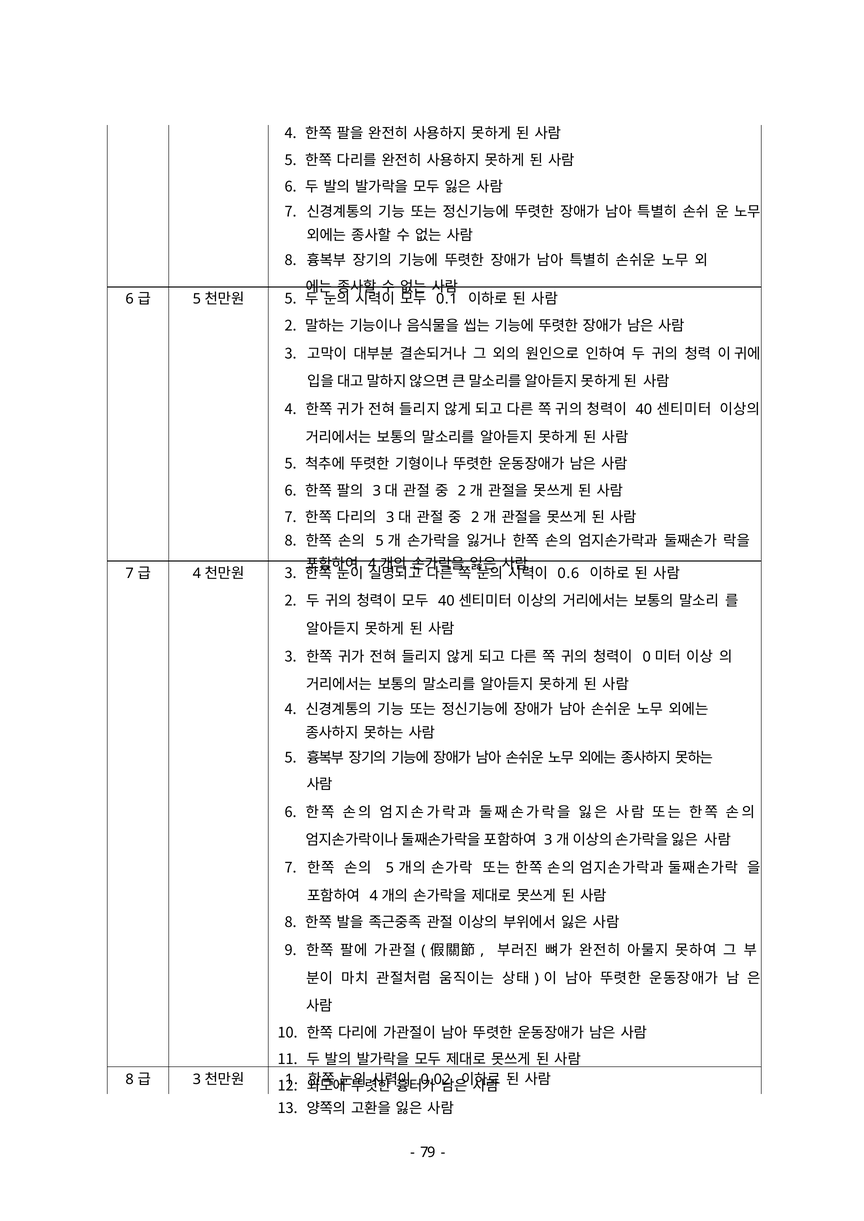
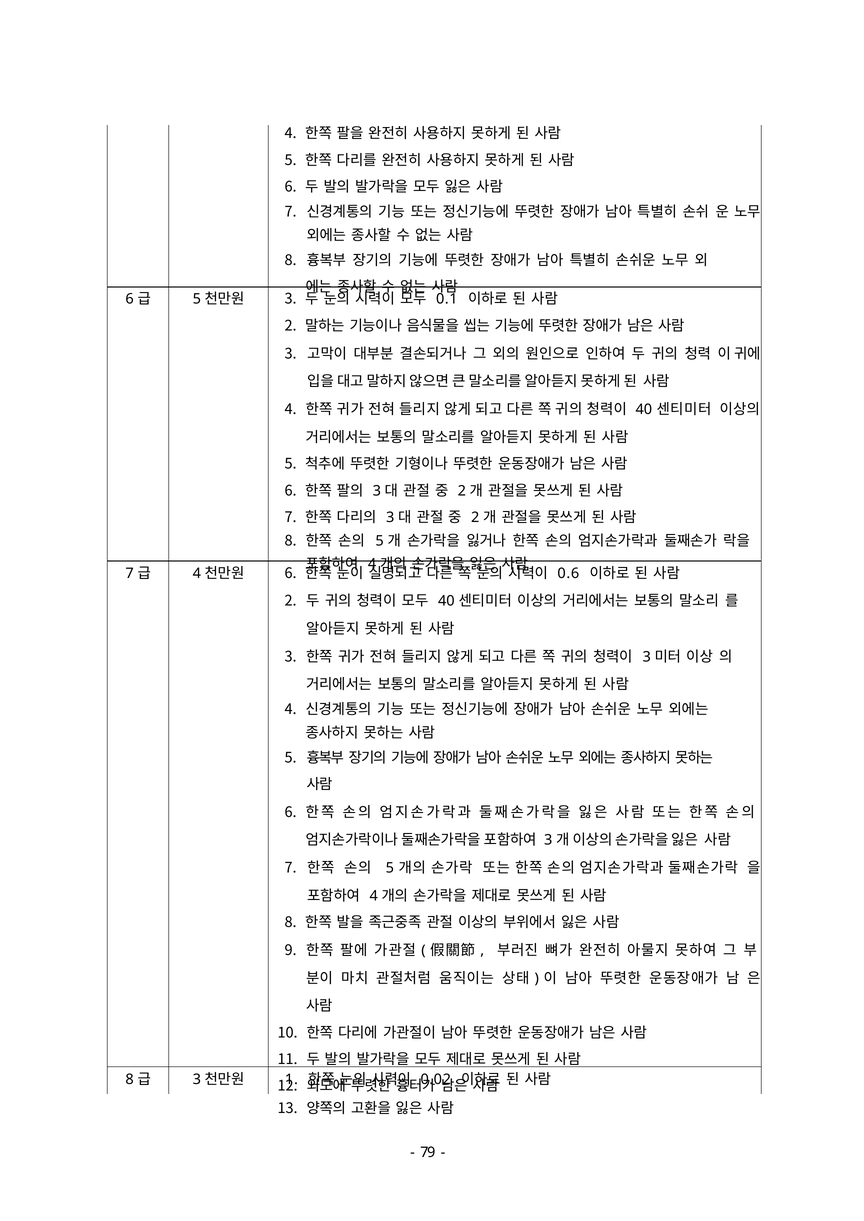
5 at (291, 299): 5 -> 3
3 at (291, 573): 3 -> 6
0 at (647, 657): 0 -> 3
